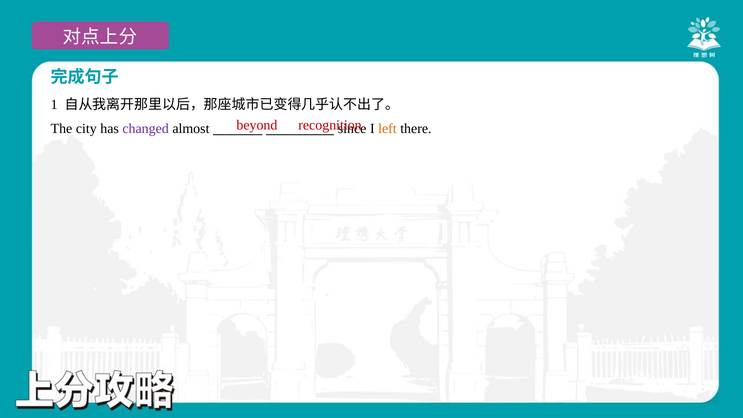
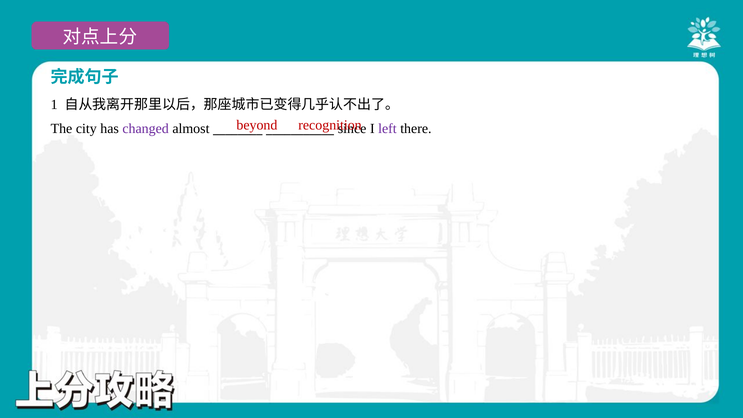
left colour: orange -> purple
